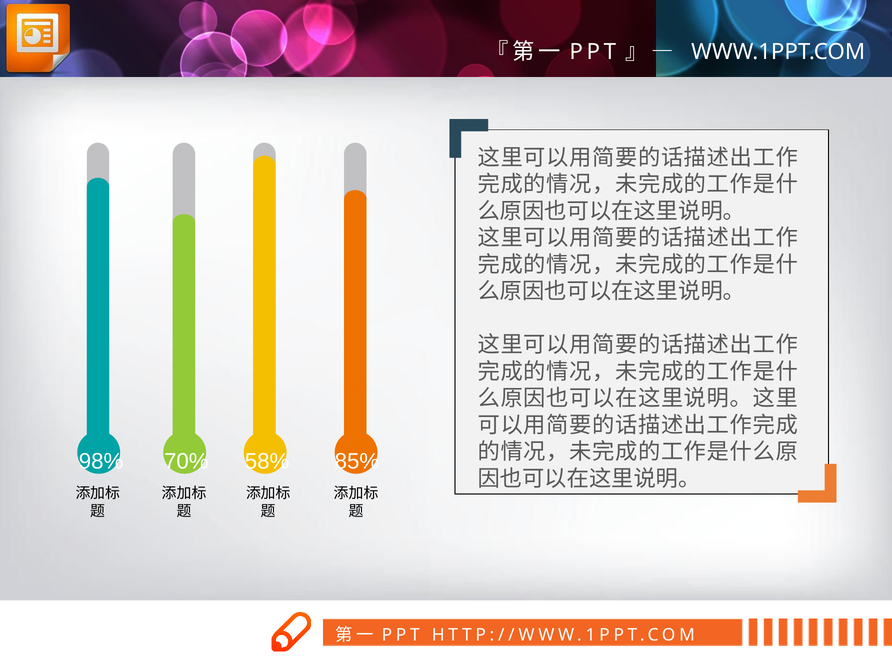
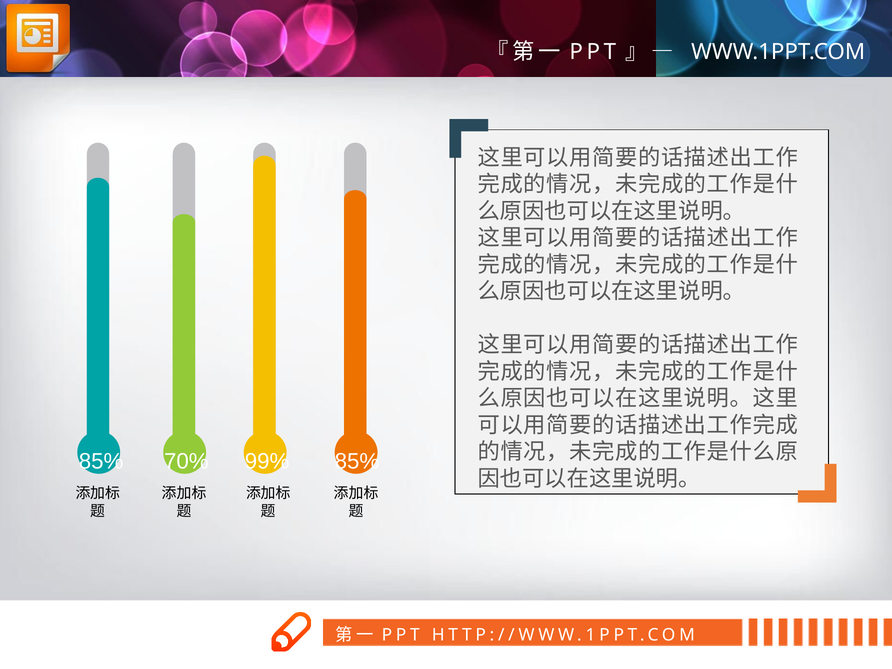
98% at (101, 462): 98% -> 85%
58%: 58% -> 99%
